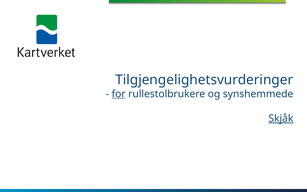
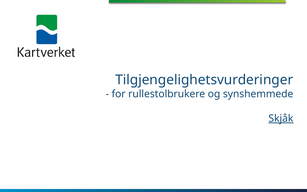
for underline: present -> none
